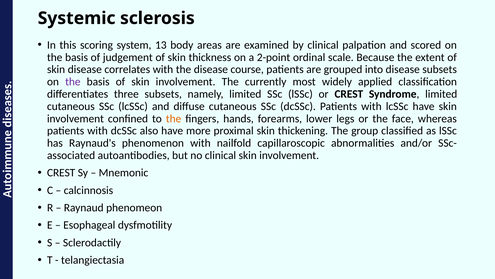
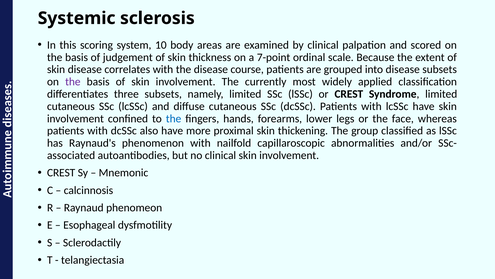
13: 13 -> 10
2-point: 2-point -> 7-point
the at (174, 118) colour: orange -> blue
